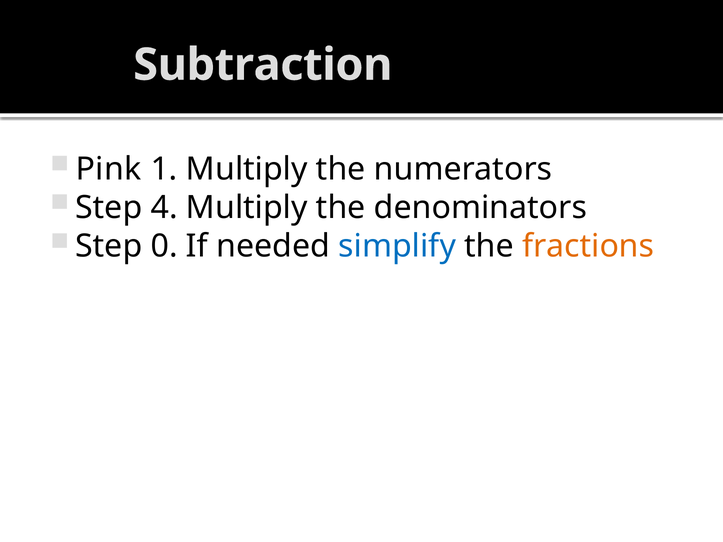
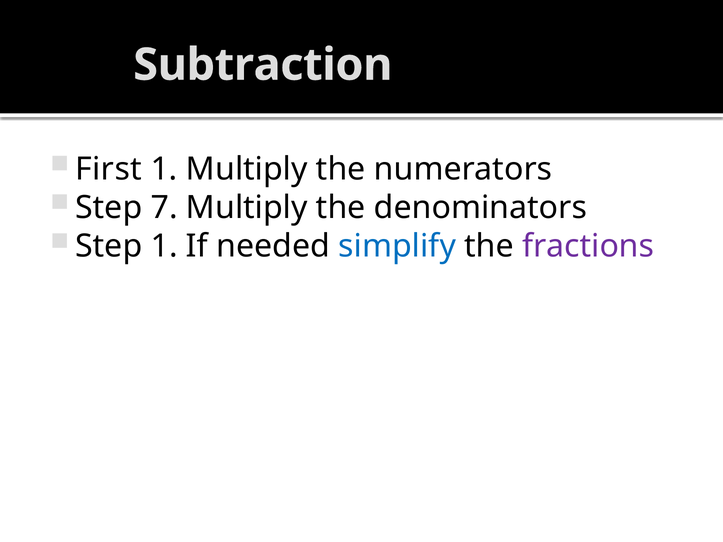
Pink: Pink -> First
4: 4 -> 7
Step 0: 0 -> 1
fractions colour: orange -> purple
